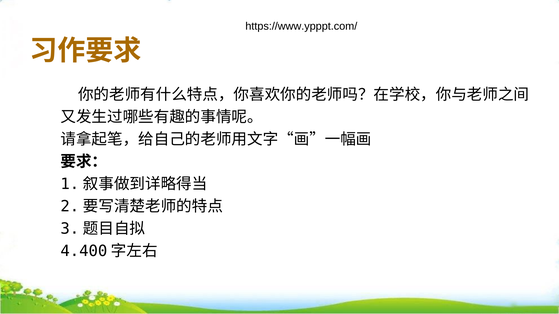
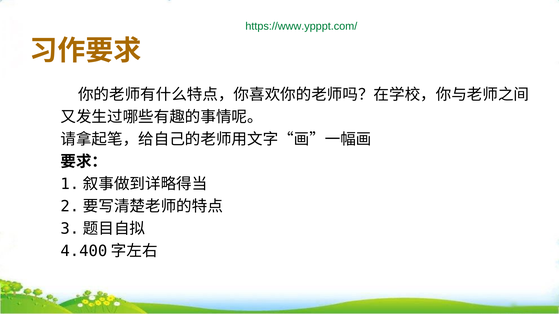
https://www.ypppt.com/ colour: black -> green
